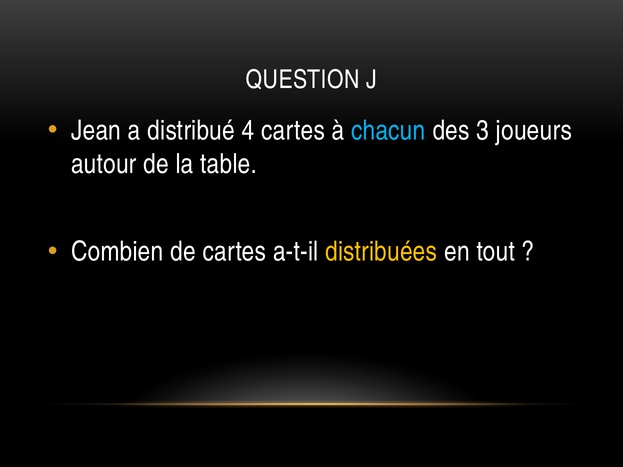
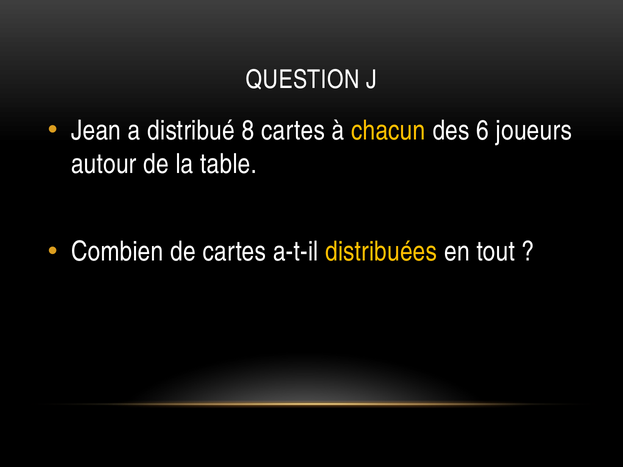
4: 4 -> 8
chacun colour: light blue -> yellow
3: 3 -> 6
